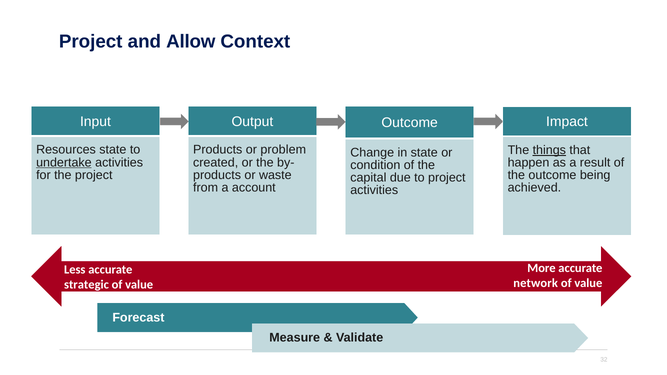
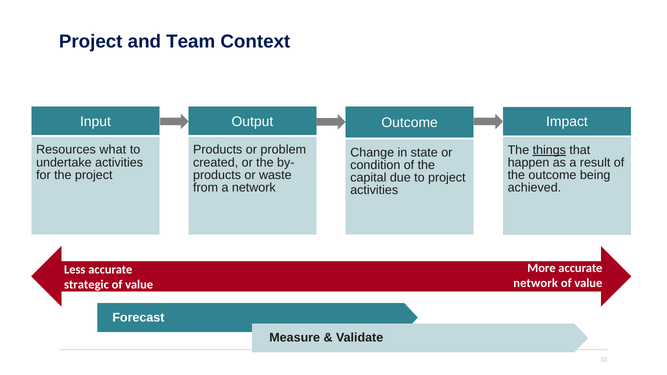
Allow: Allow -> Team
Resources state: state -> what
undertake underline: present -> none
a account: account -> network
